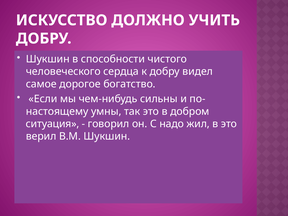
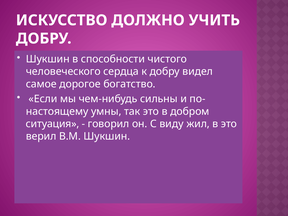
надо: надо -> виду
